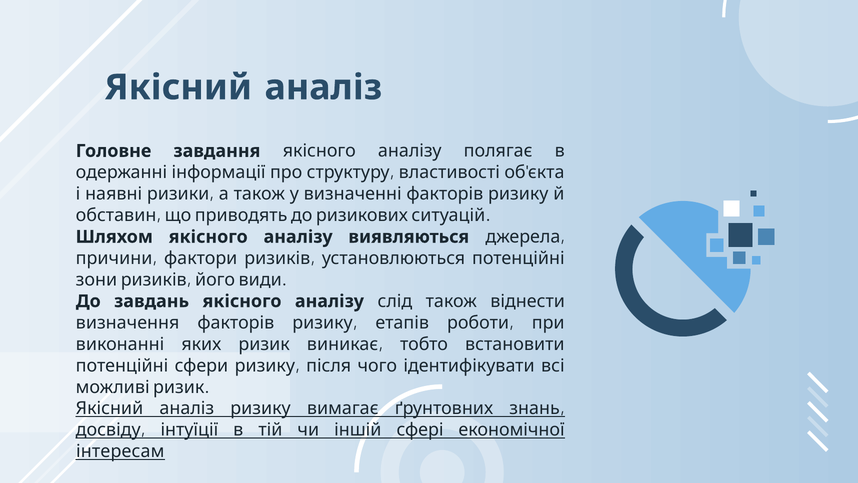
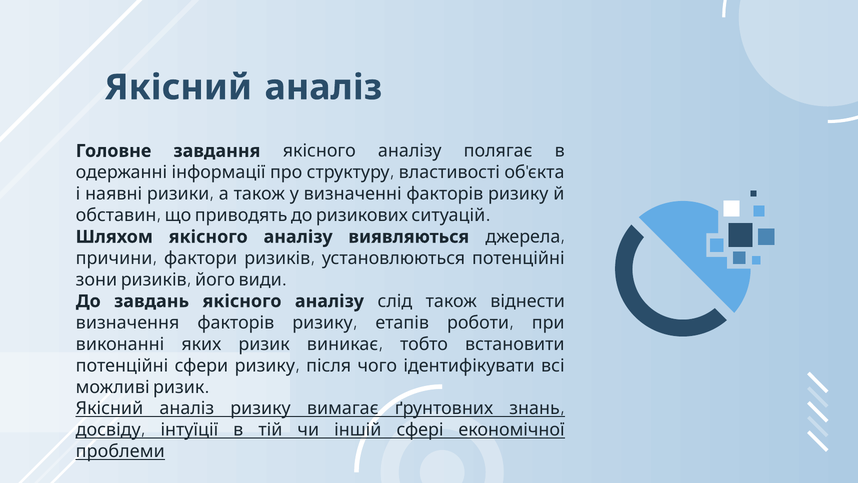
інтересам: інтересам -> проблеми
